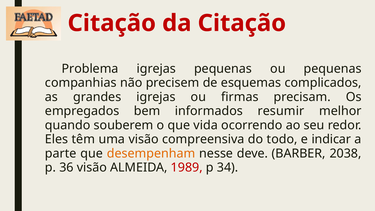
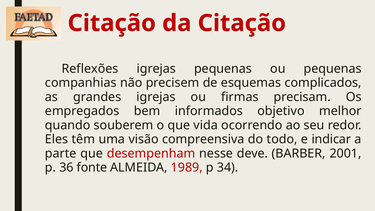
Problema: Problema -> Reflexões
resumir: resumir -> objetivo
desempenham colour: orange -> red
2038: 2038 -> 2001
36 visão: visão -> fonte
